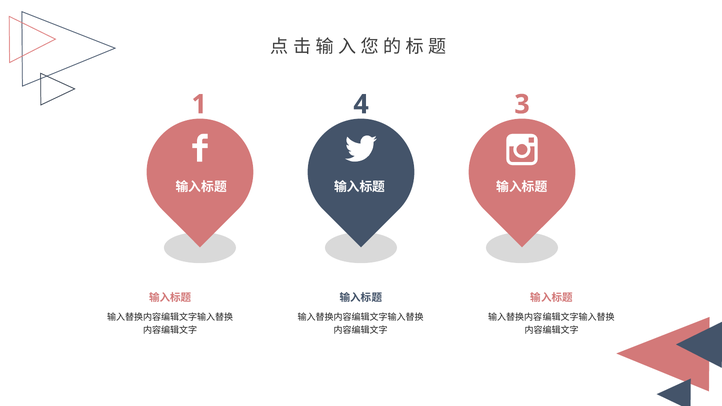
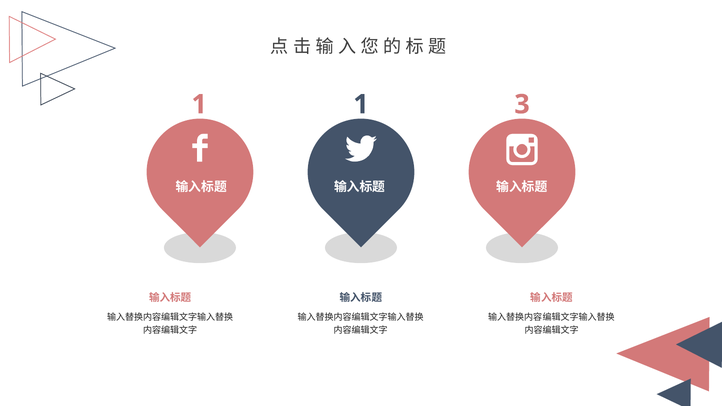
1 4: 4 -> 1
